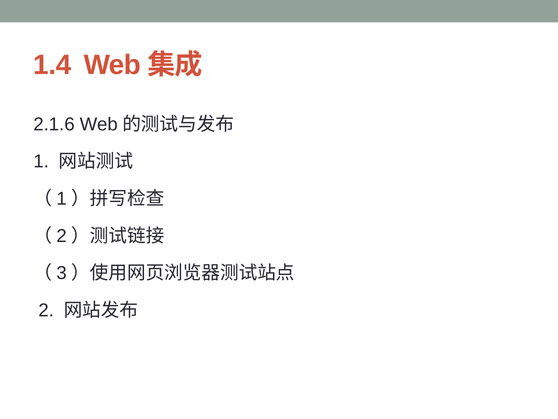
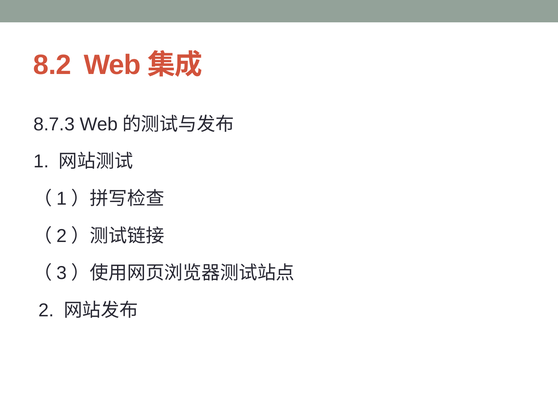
1.4: 1.4 -> 8.2
2.1.6: 2.1.6 -> 8.7.3
